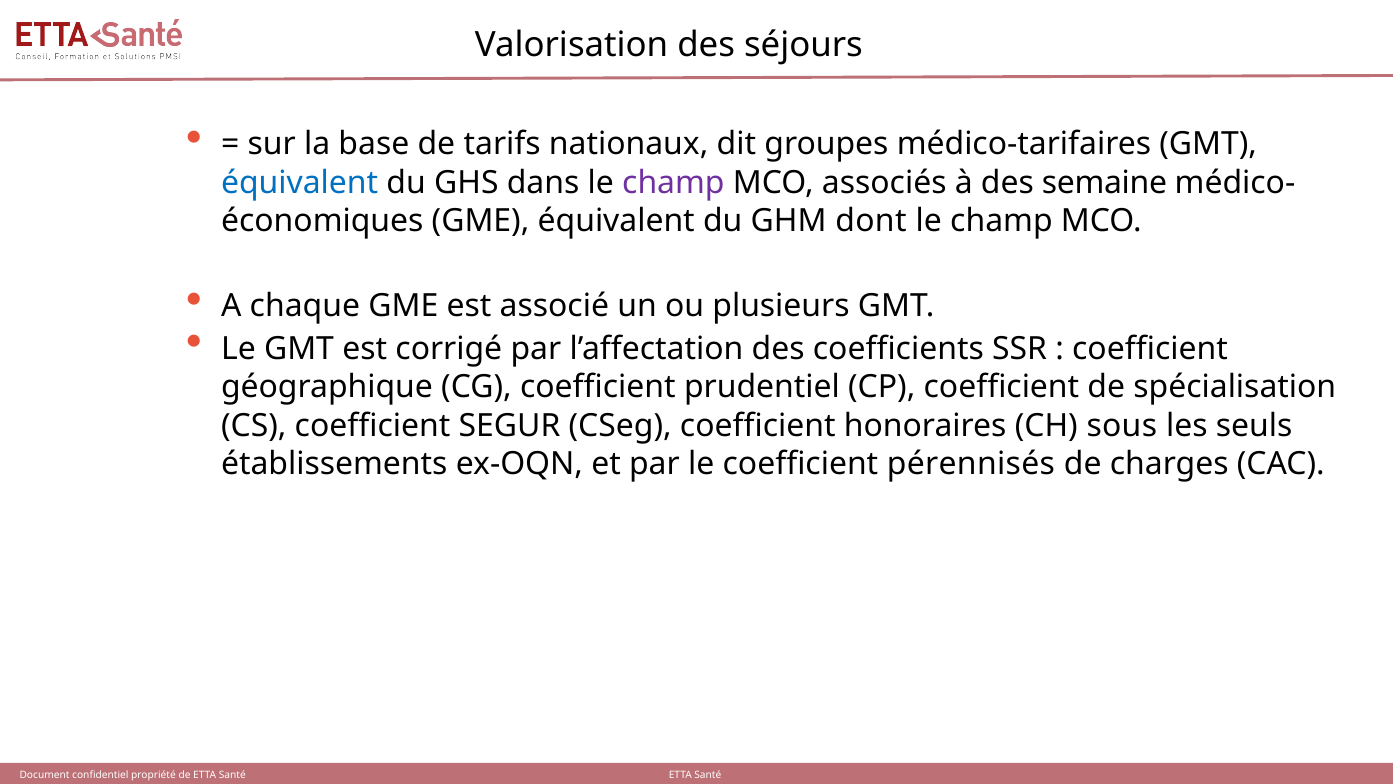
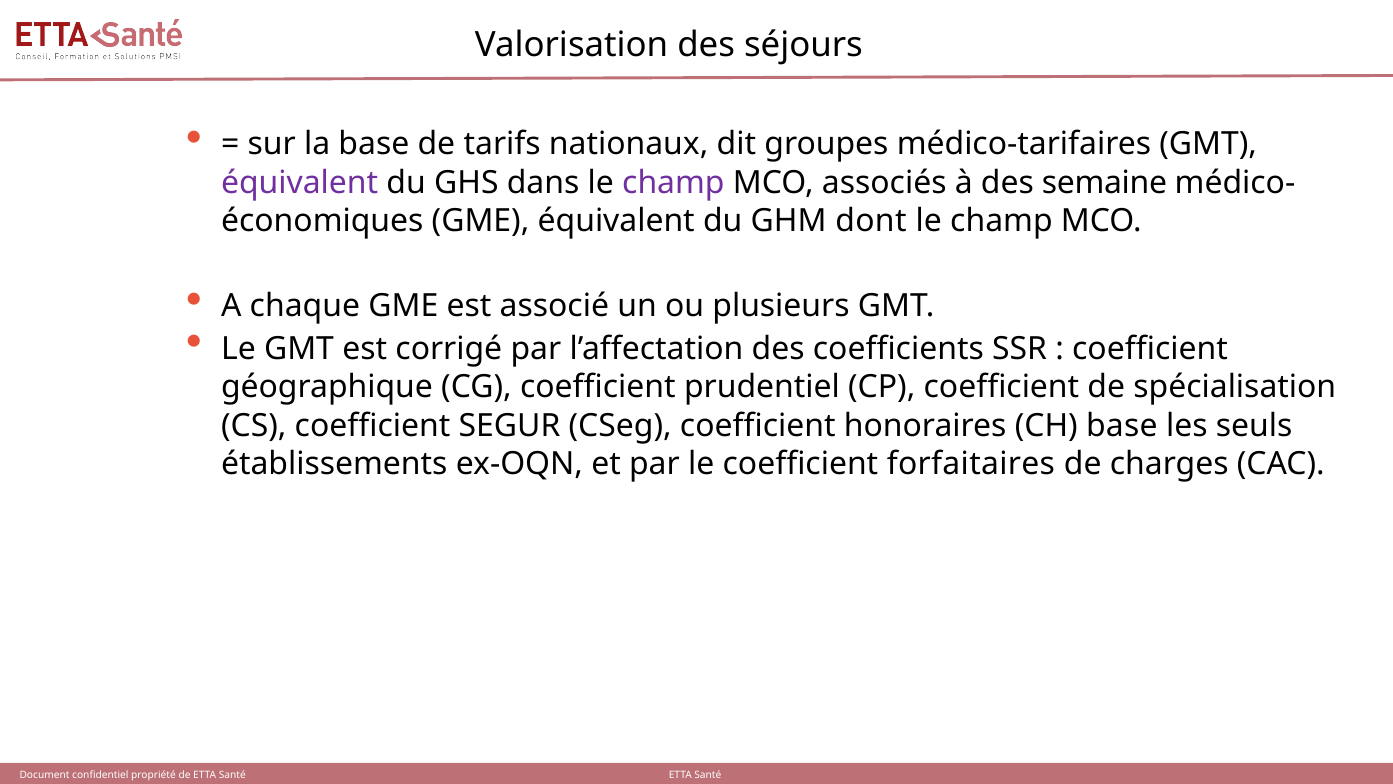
équivalent at (300, 183) colour: blue -> purple
CH sous: sous -> base
pérennisés: pérennisés -> forfaitaires
